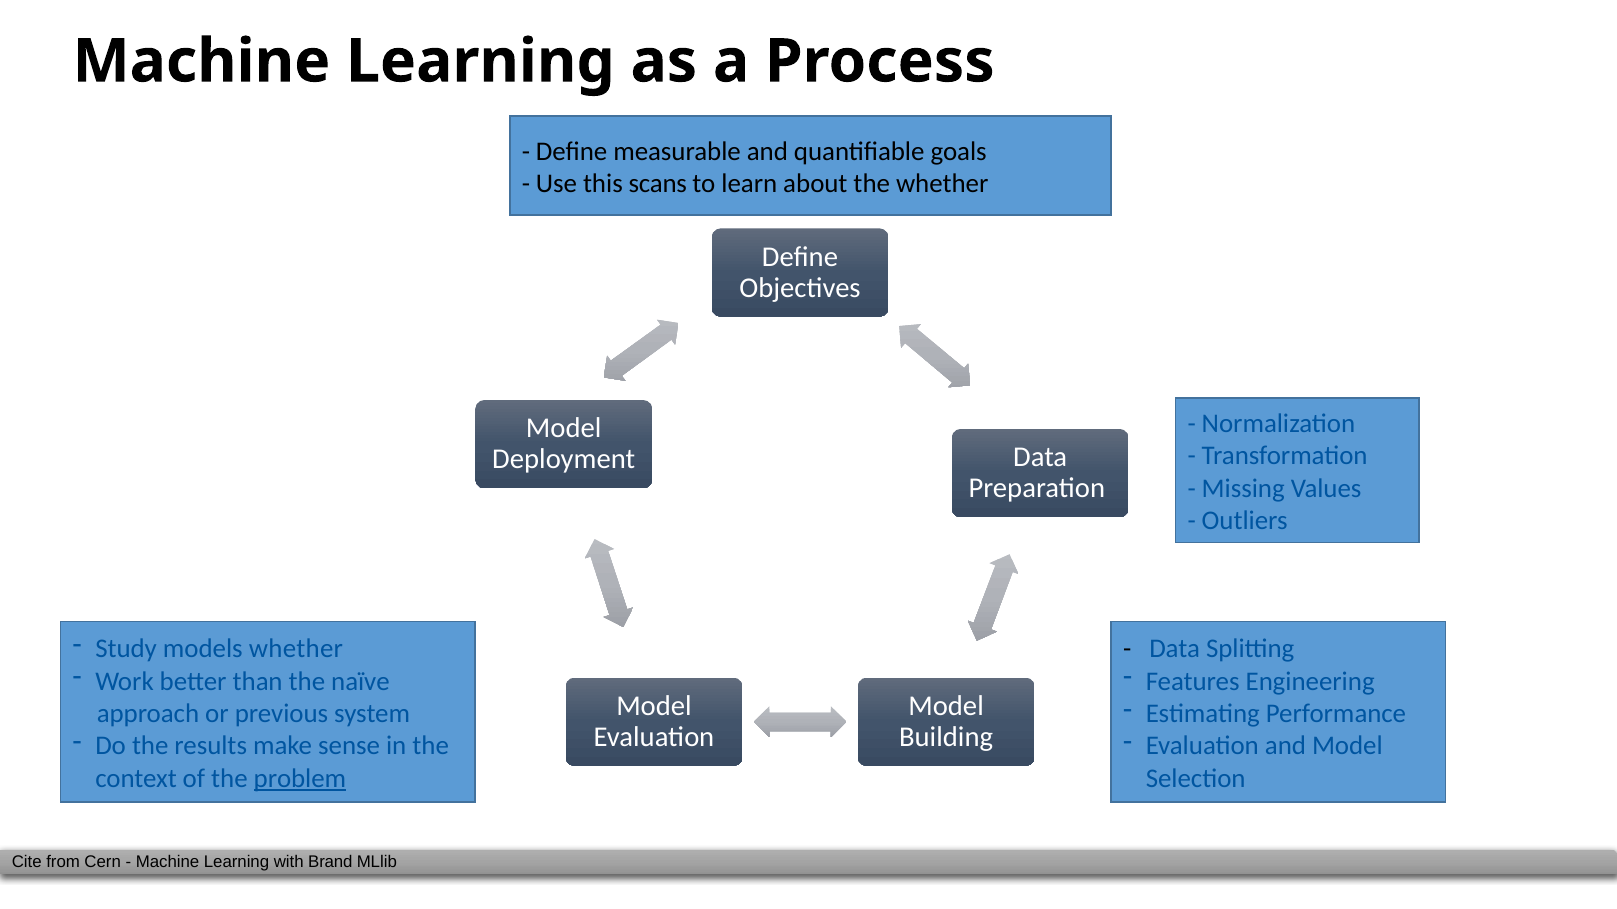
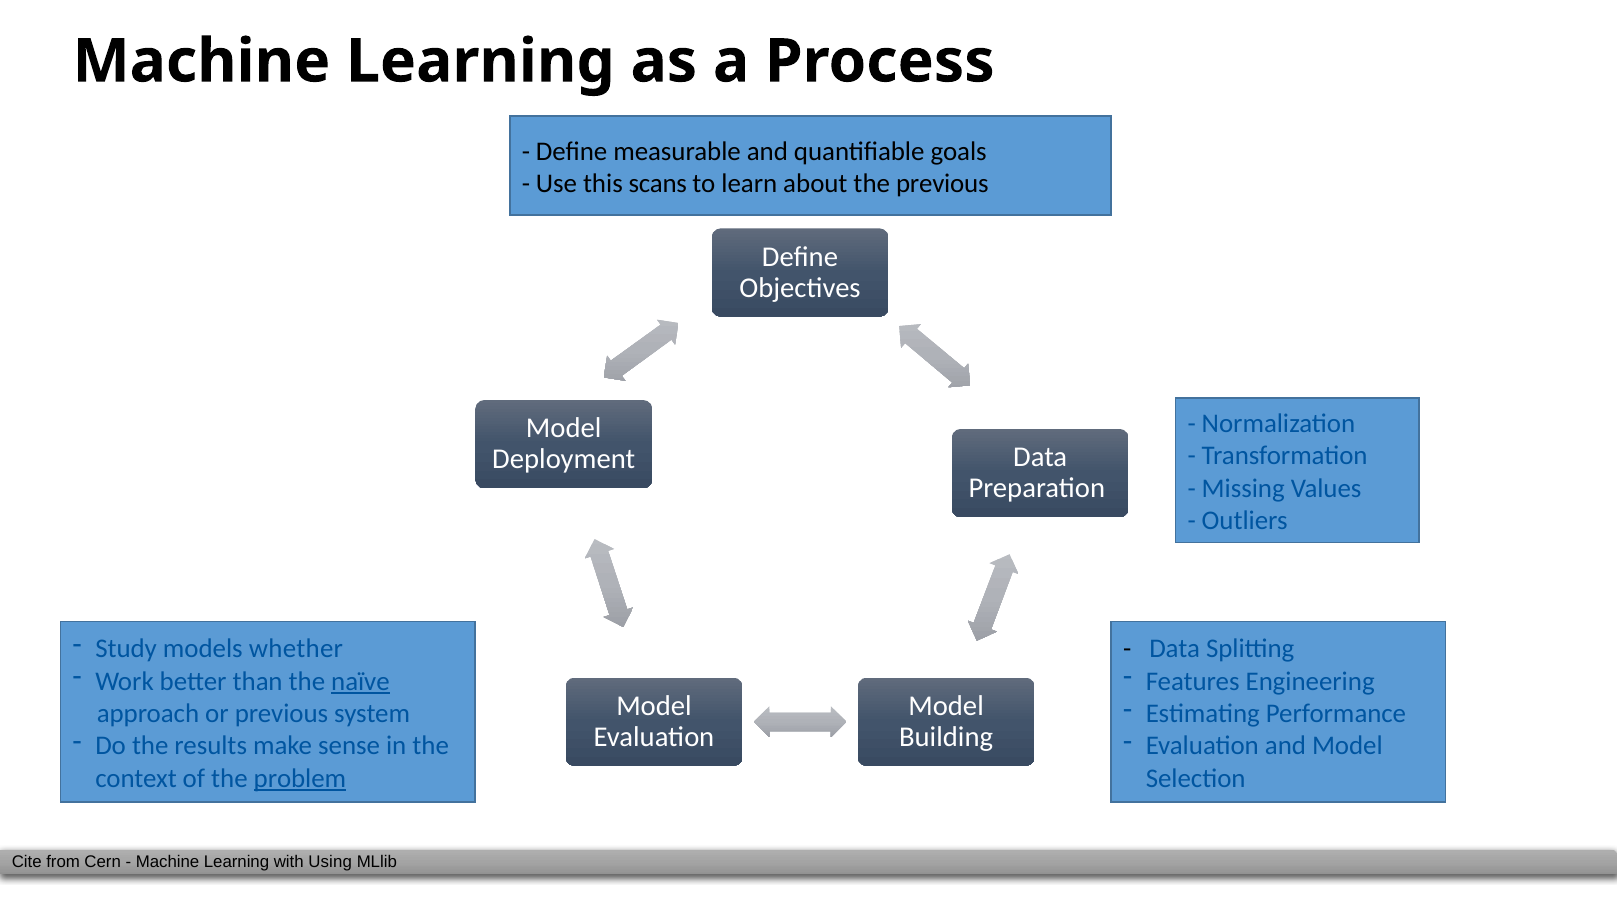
the whether: whether -> previous
naïve underline: none -> present
Brand: Brand -> Using
